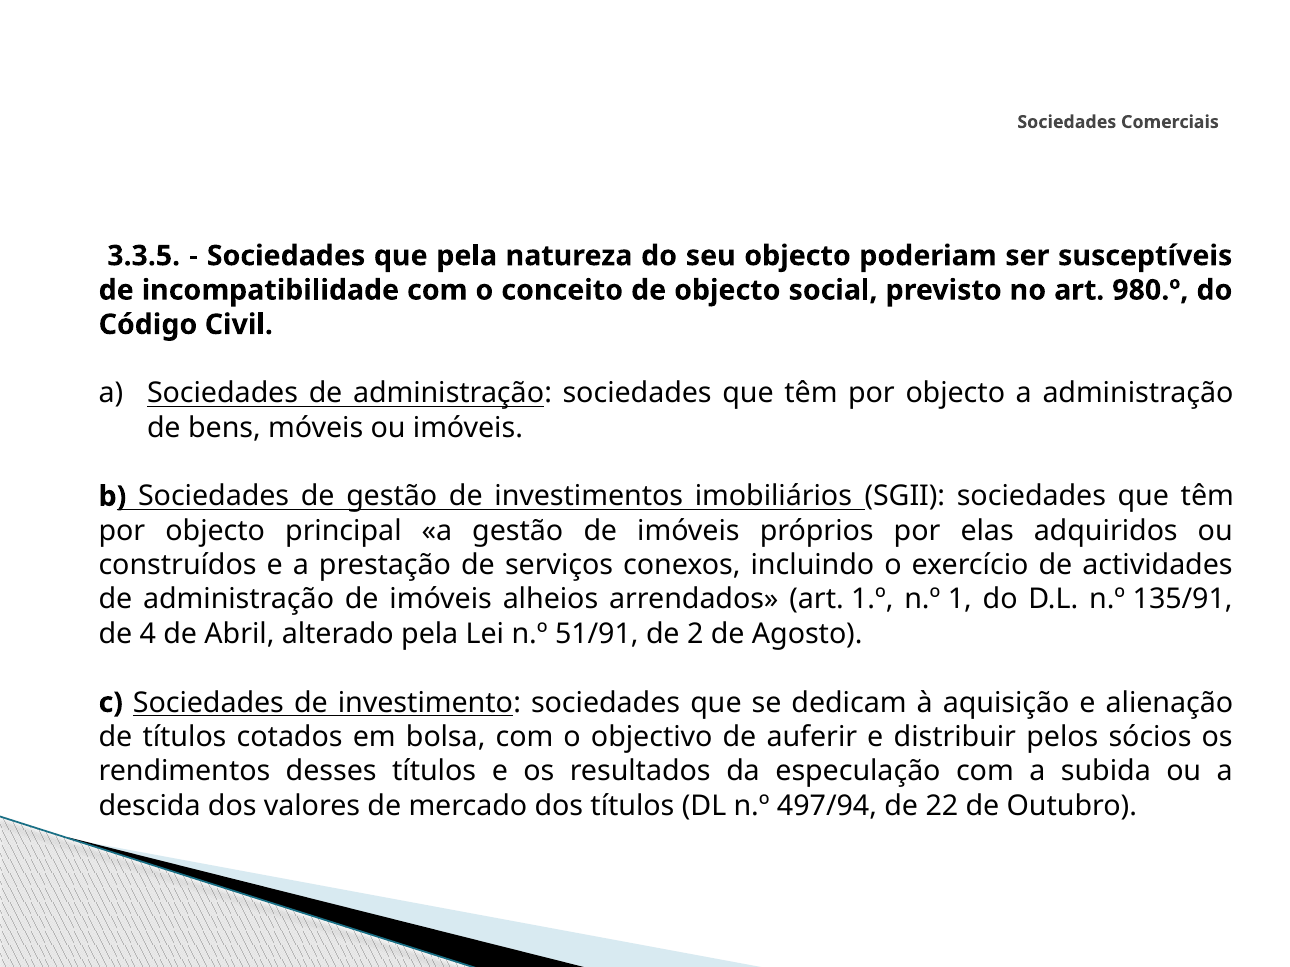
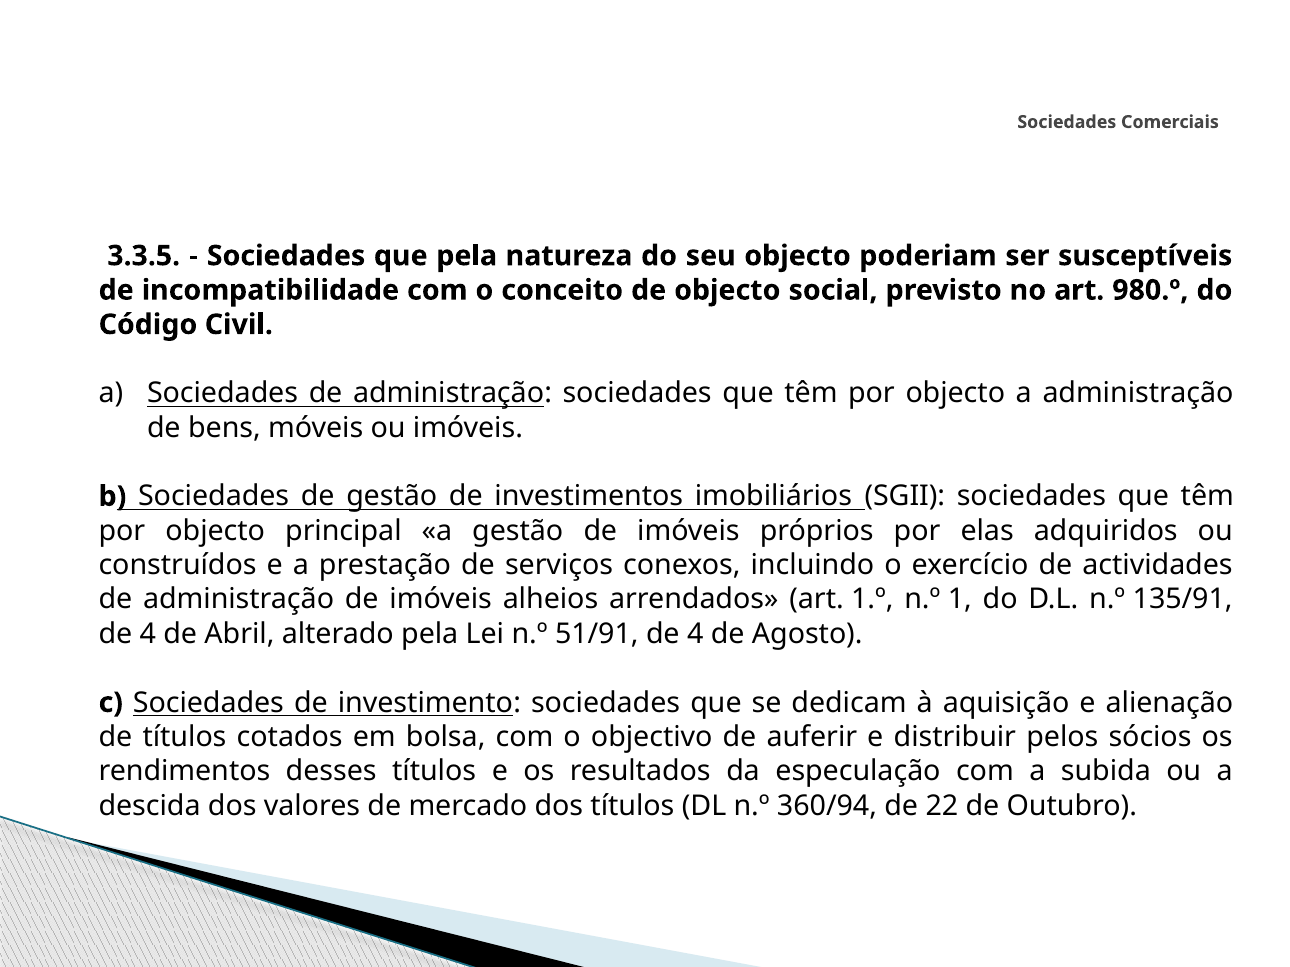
51/91 de 2: 2 -> 4
497/94: 497/94 -> 360/94
